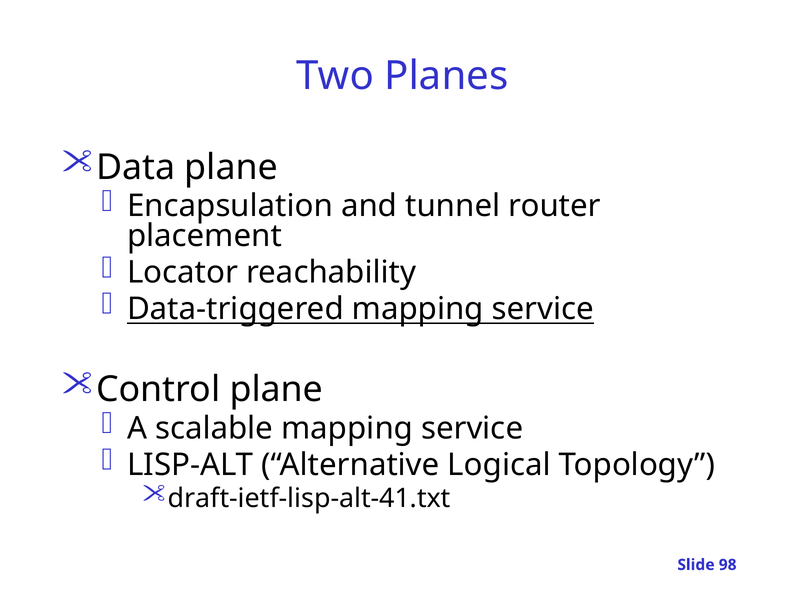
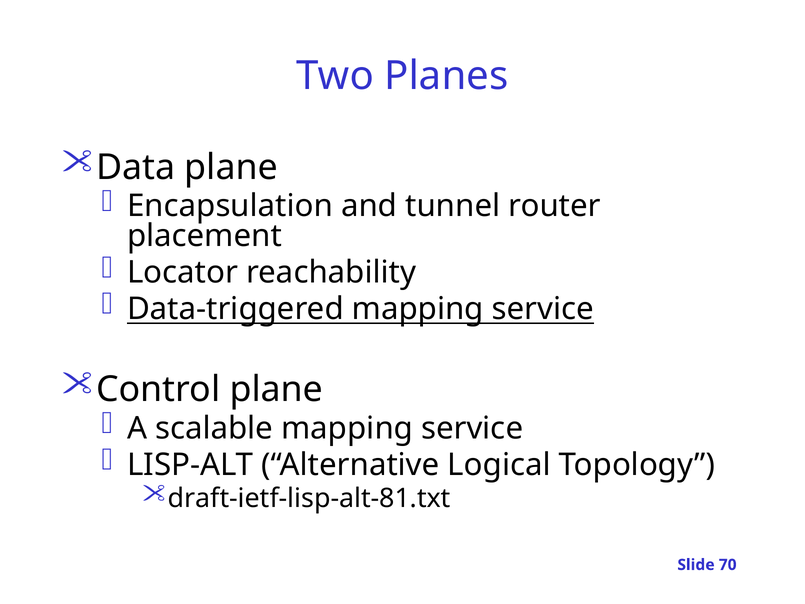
draft-ietf-lisp-alt-41.txt: draft-ietf-lisp-alt-41.txt -> draft-ietf-lisp-alt-81.txt
98: 98 -> 70
